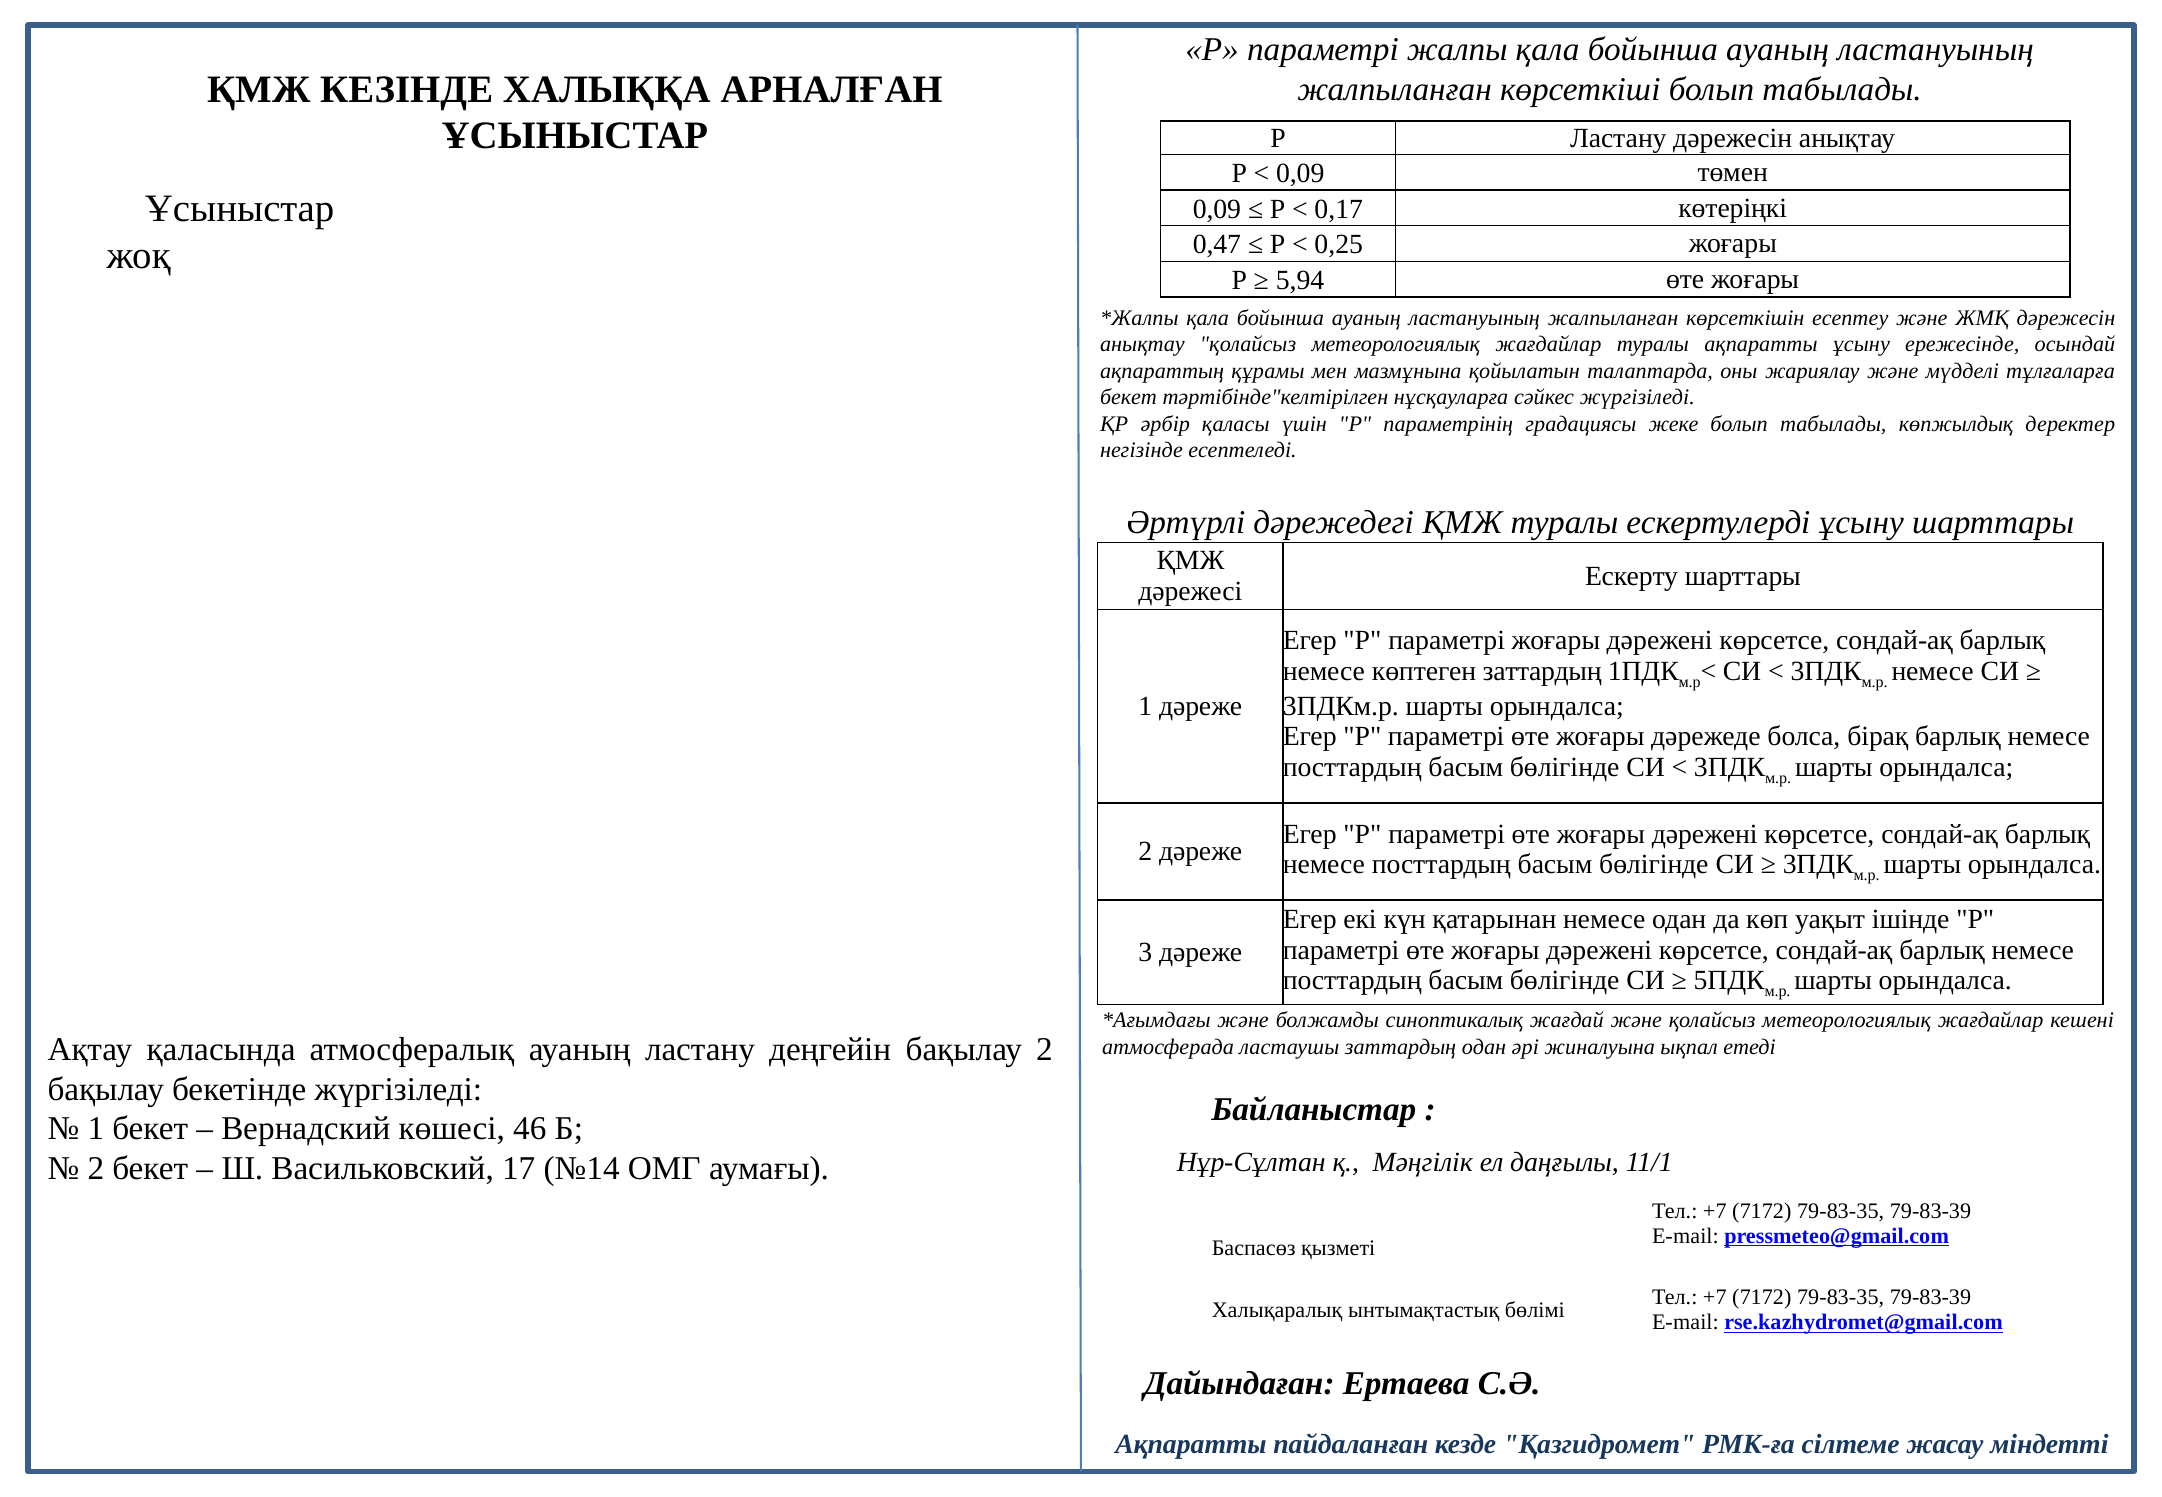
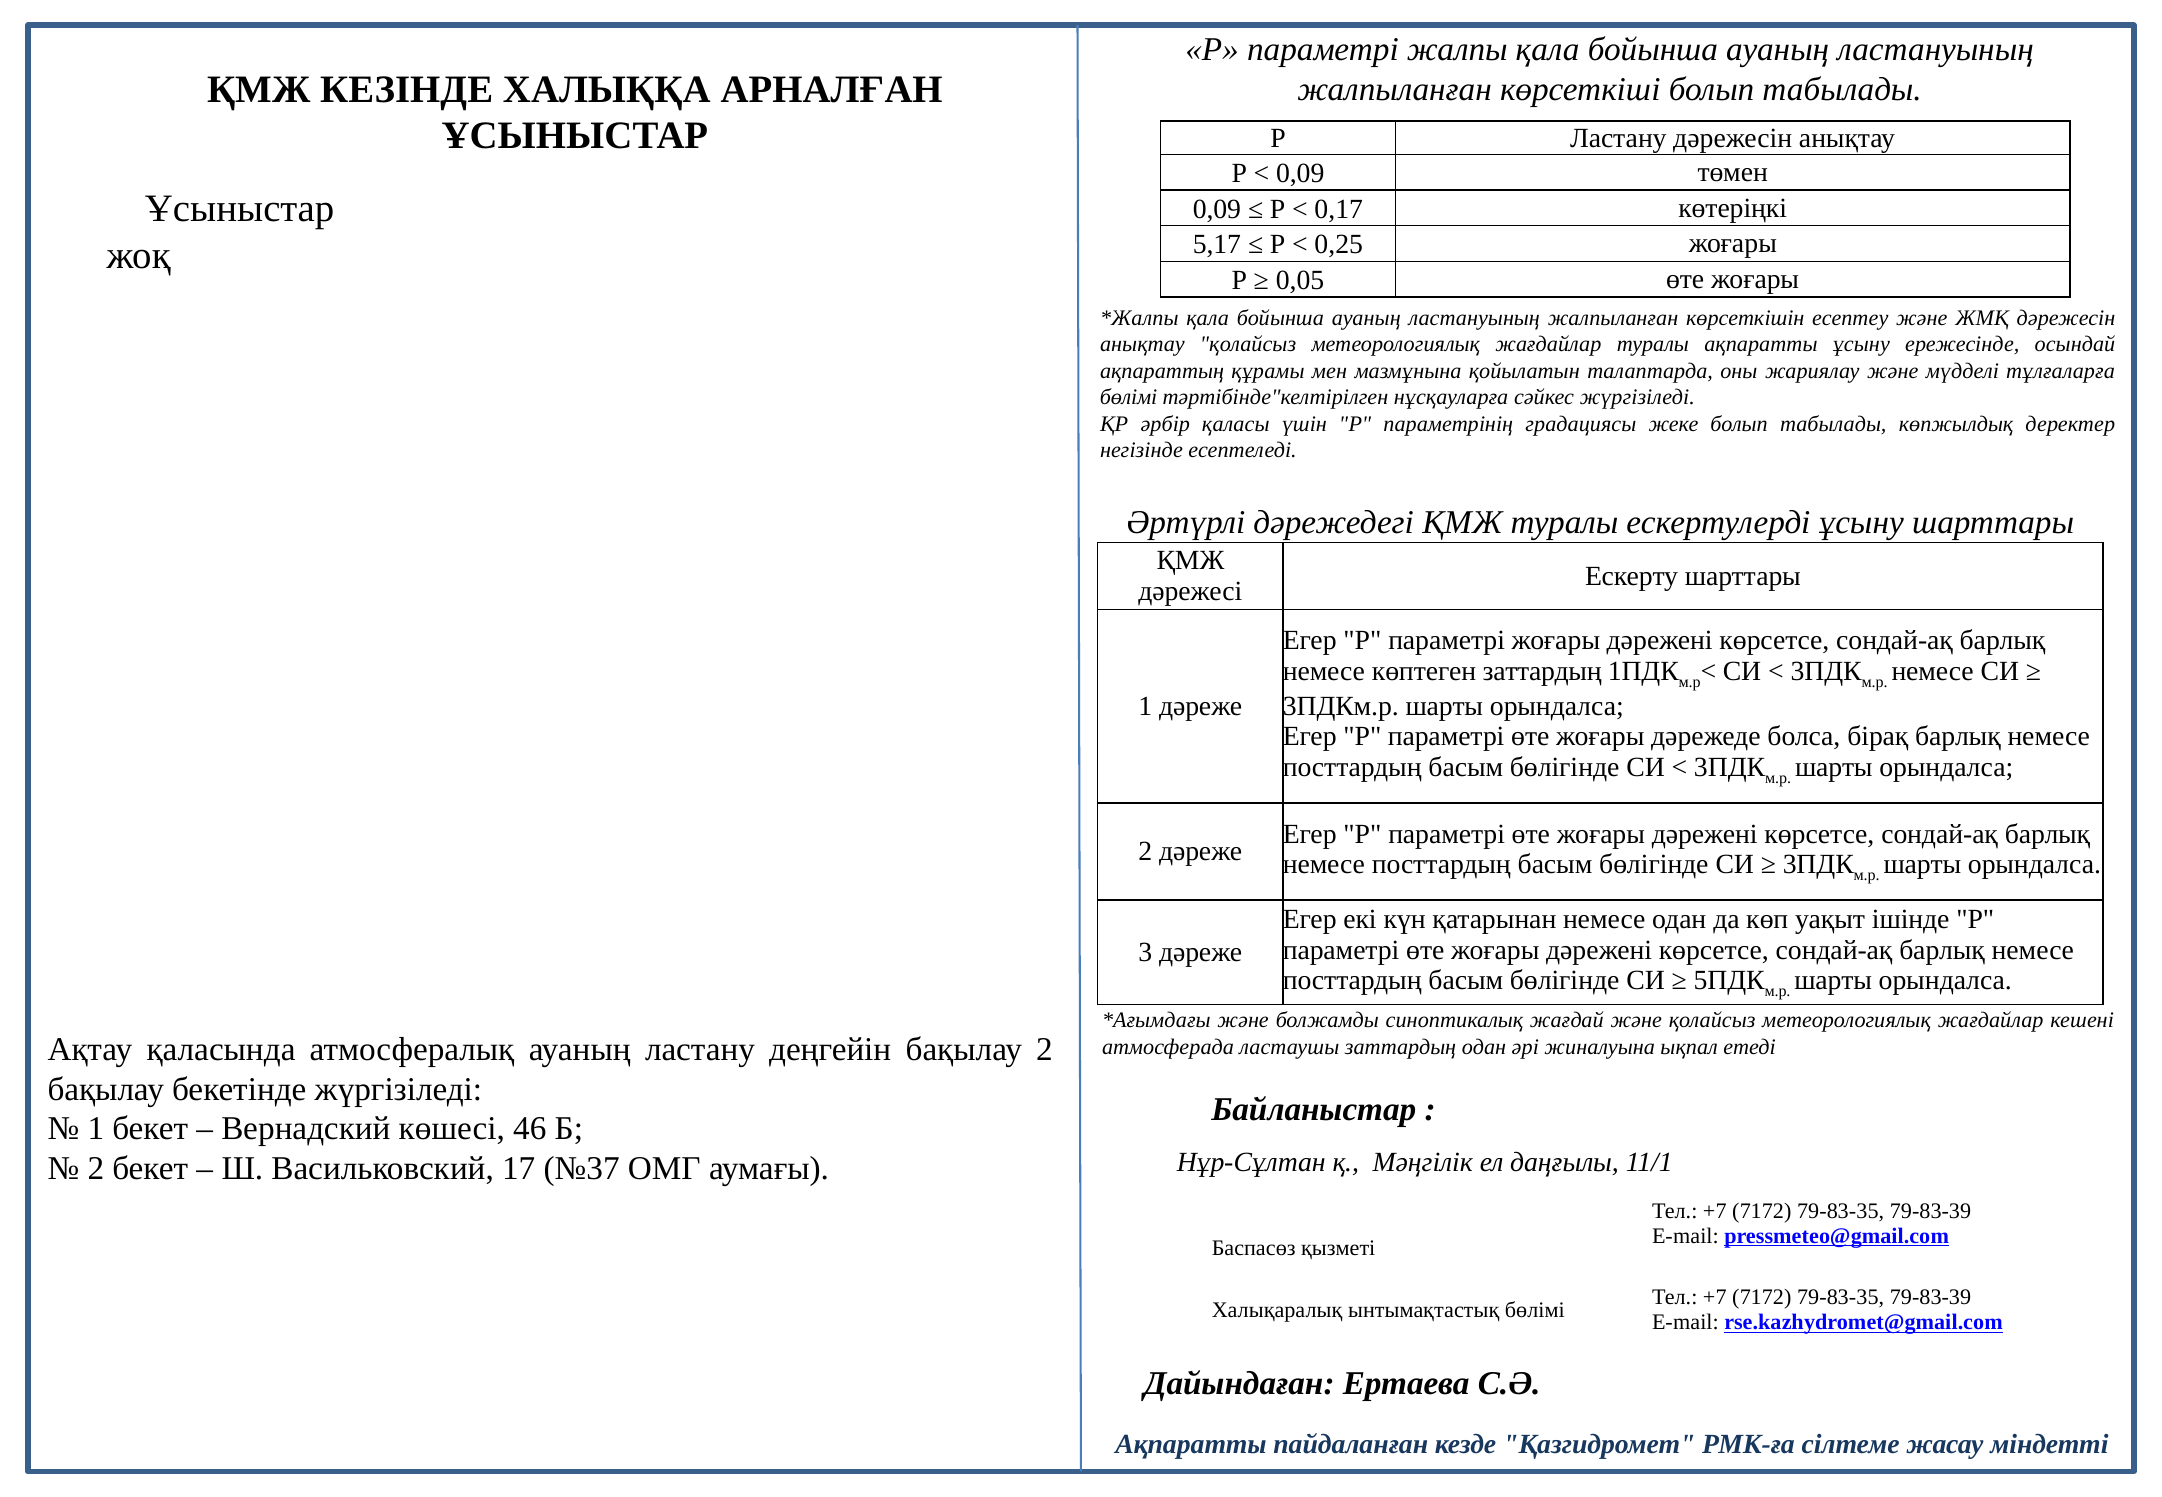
0,47: 0,47 -> 5,17
5,94: 5,94 -> 0,05
бекет at (1129, 397): бекет -> бөлімі
№14: №14 -> №37
